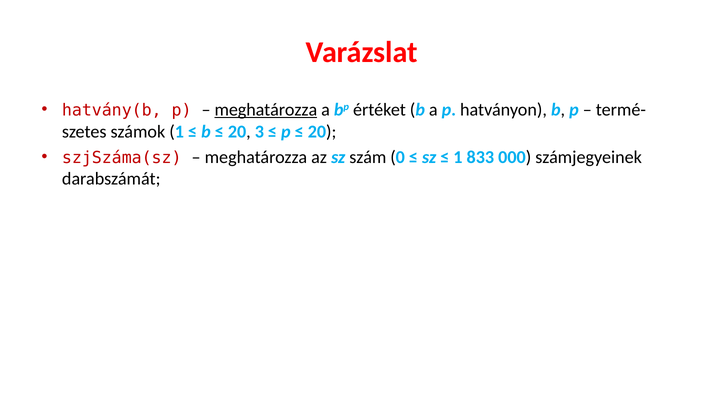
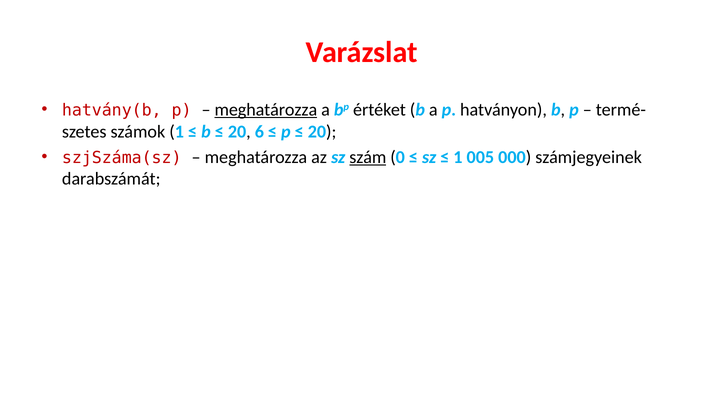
3: 3 -> 6
szám underline: none -> present
833: 833 -> 005
